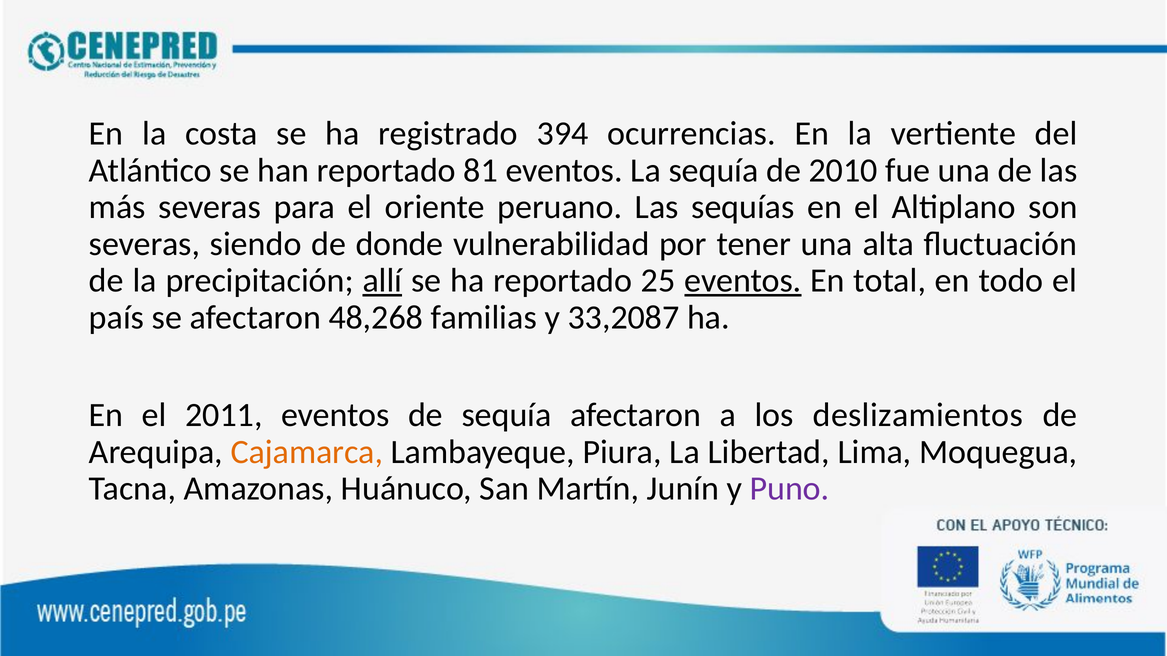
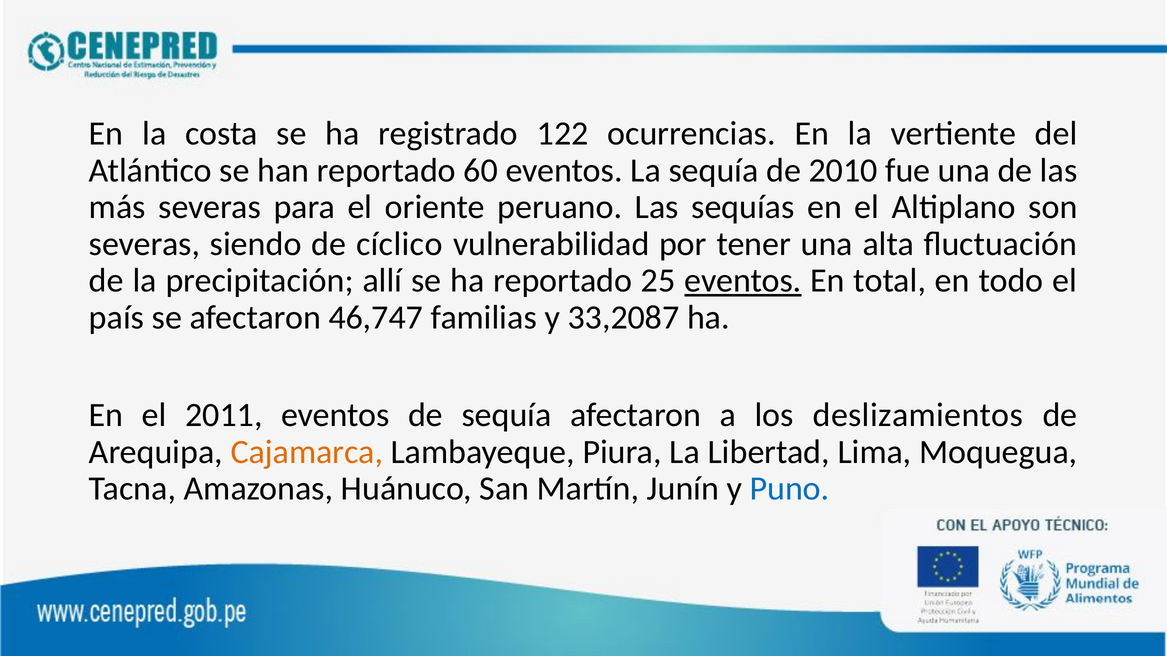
394: 394 -> 122
81: 81 -> 60
donde: donde -> cíclico
allí underline: present -> none
48,268: 48,268 -> 46,747
Puno colour: purple -> blue
